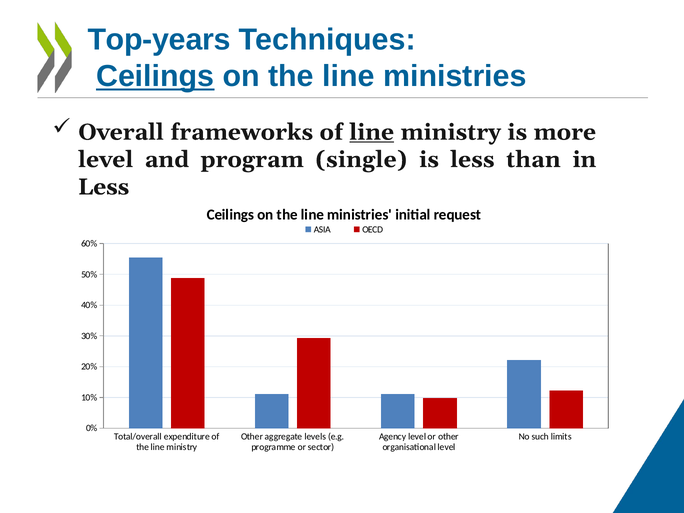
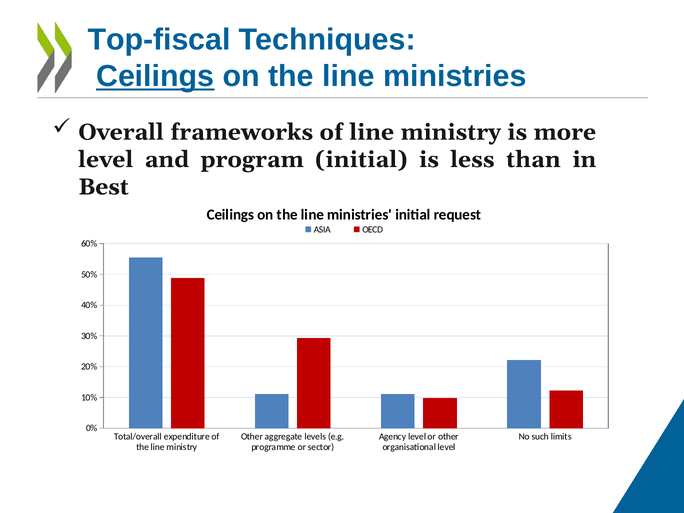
Top-years: Top-years -> Top-fiscal
line at (372, 132) underline: present -> none
program single: single -> initial
Less at (104, 187): Less -> Best
